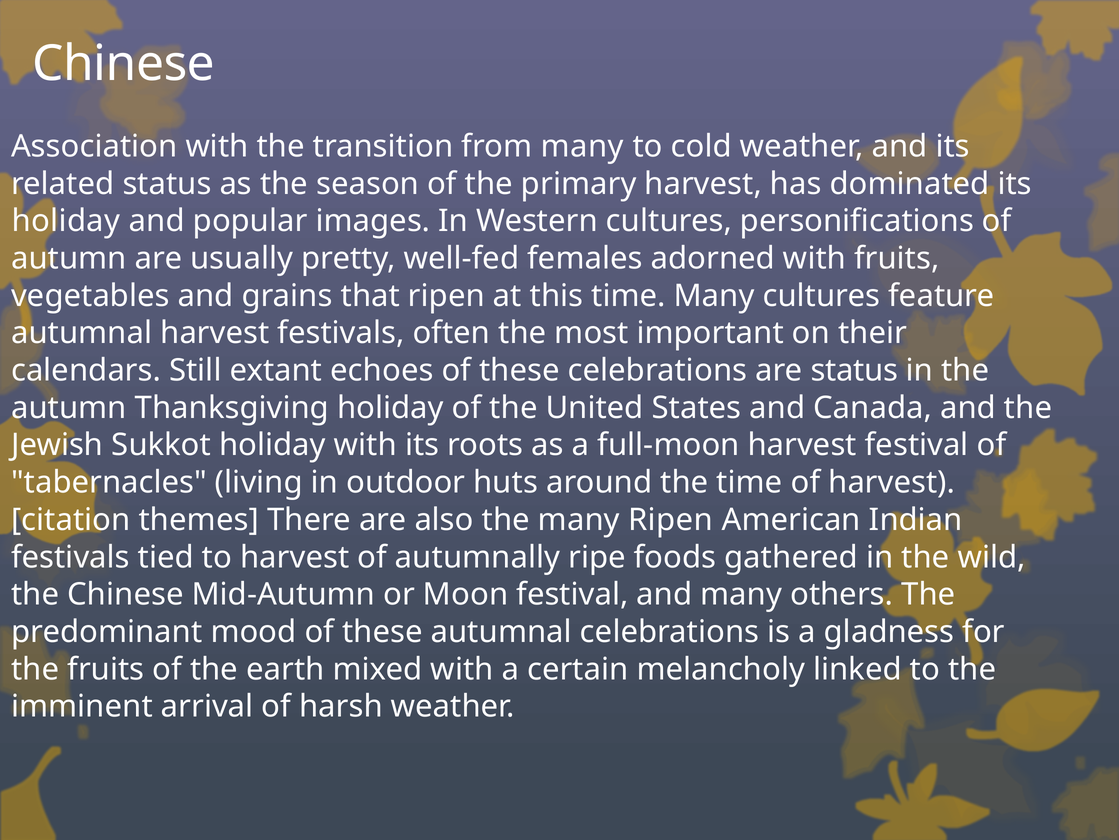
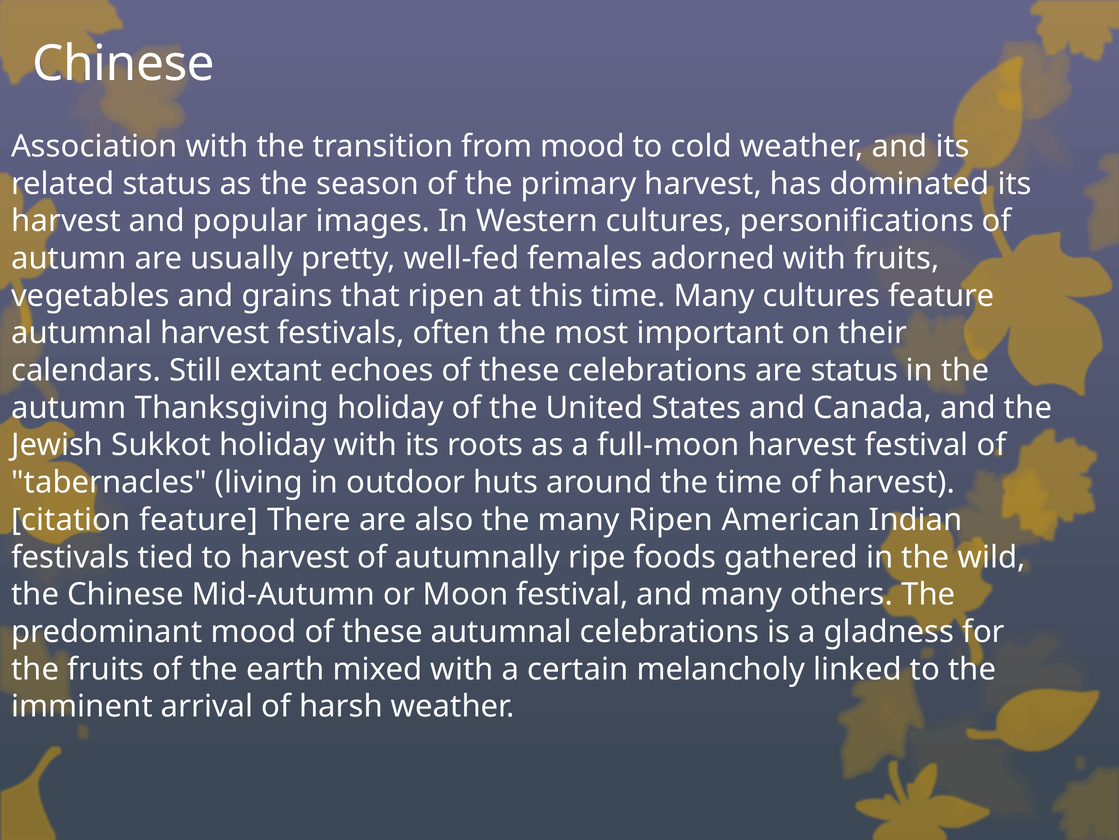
from many: many -> mood
holiday at (66, 221): holiday -> harvest
themes at (199, 519): themes -> feature
